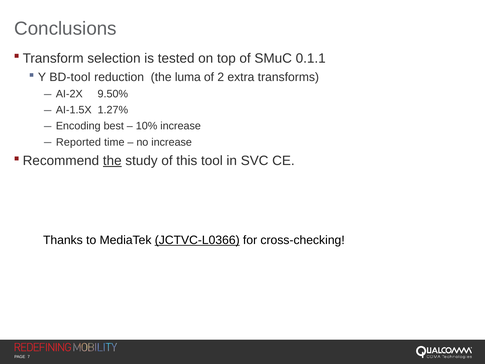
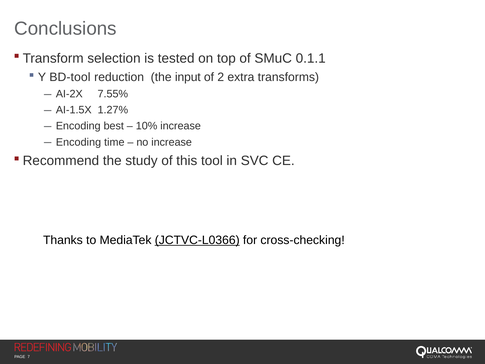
luma: luma -> input
9.50%: 9.50% -> 7.55%
Reported at (78, 142): Reported -> Encoding
the at (112, 161) underline: present -> none
